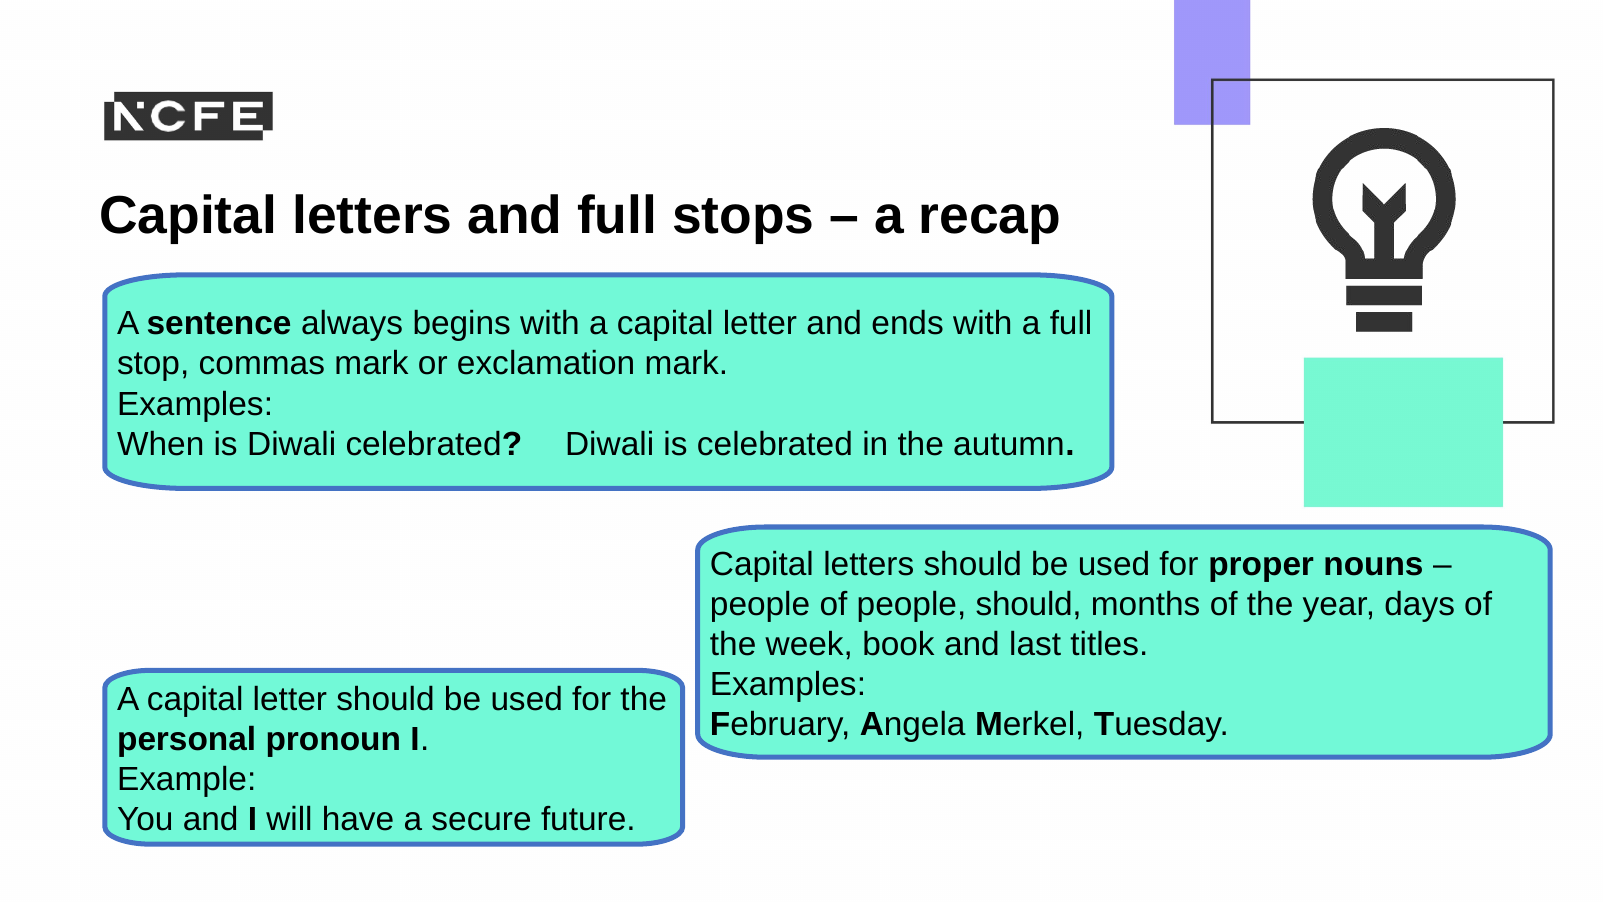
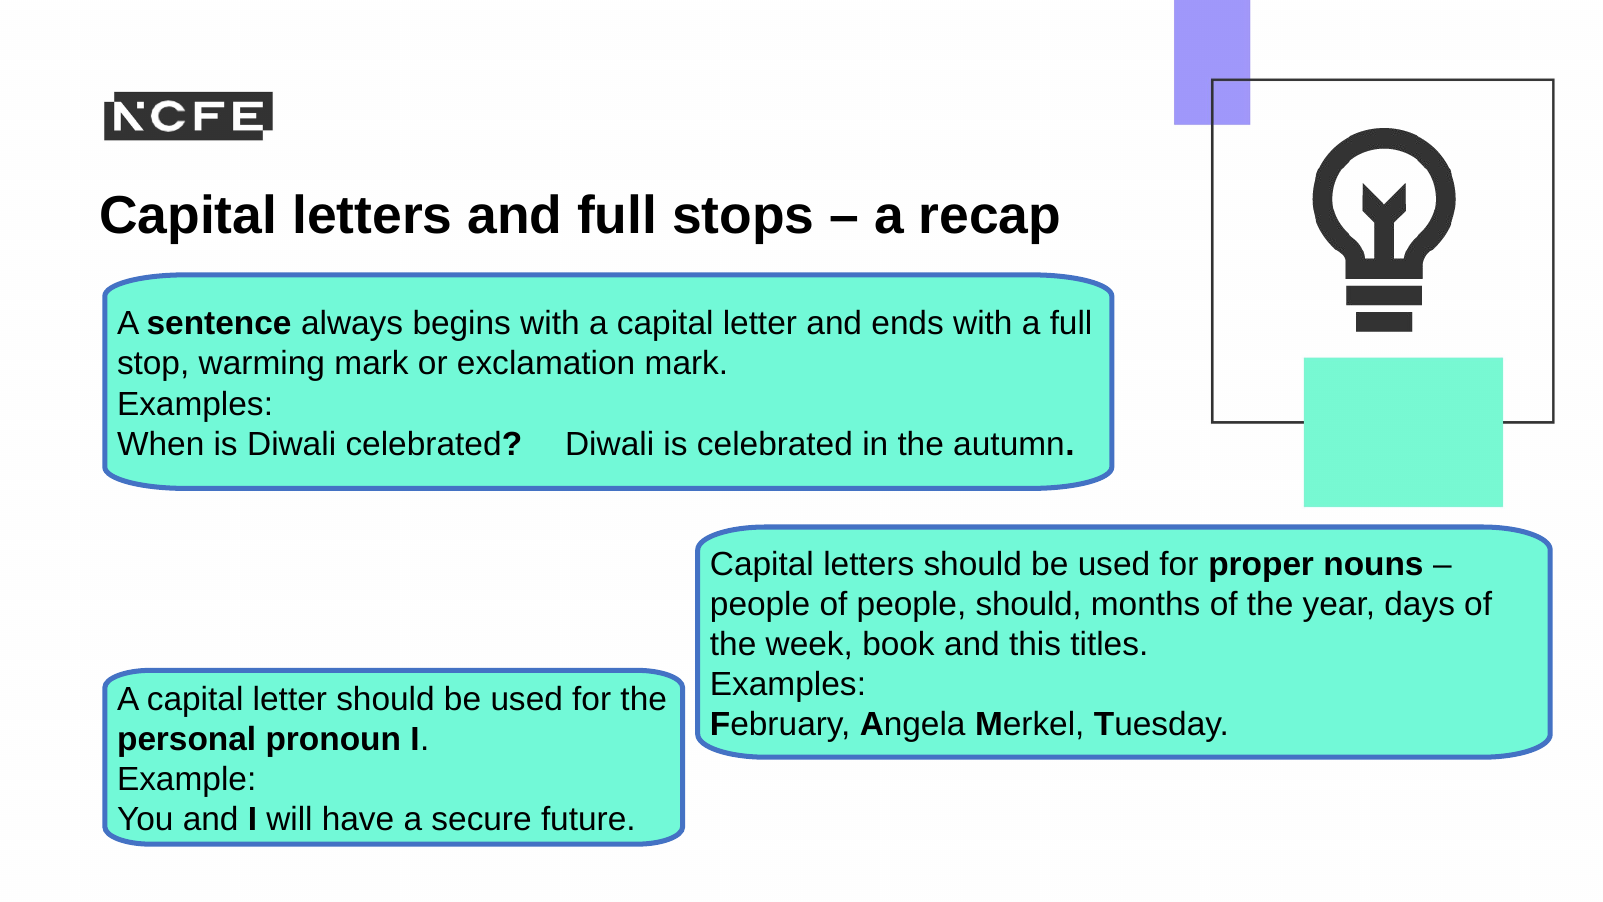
commas: commas -> warming
last: last -> this
